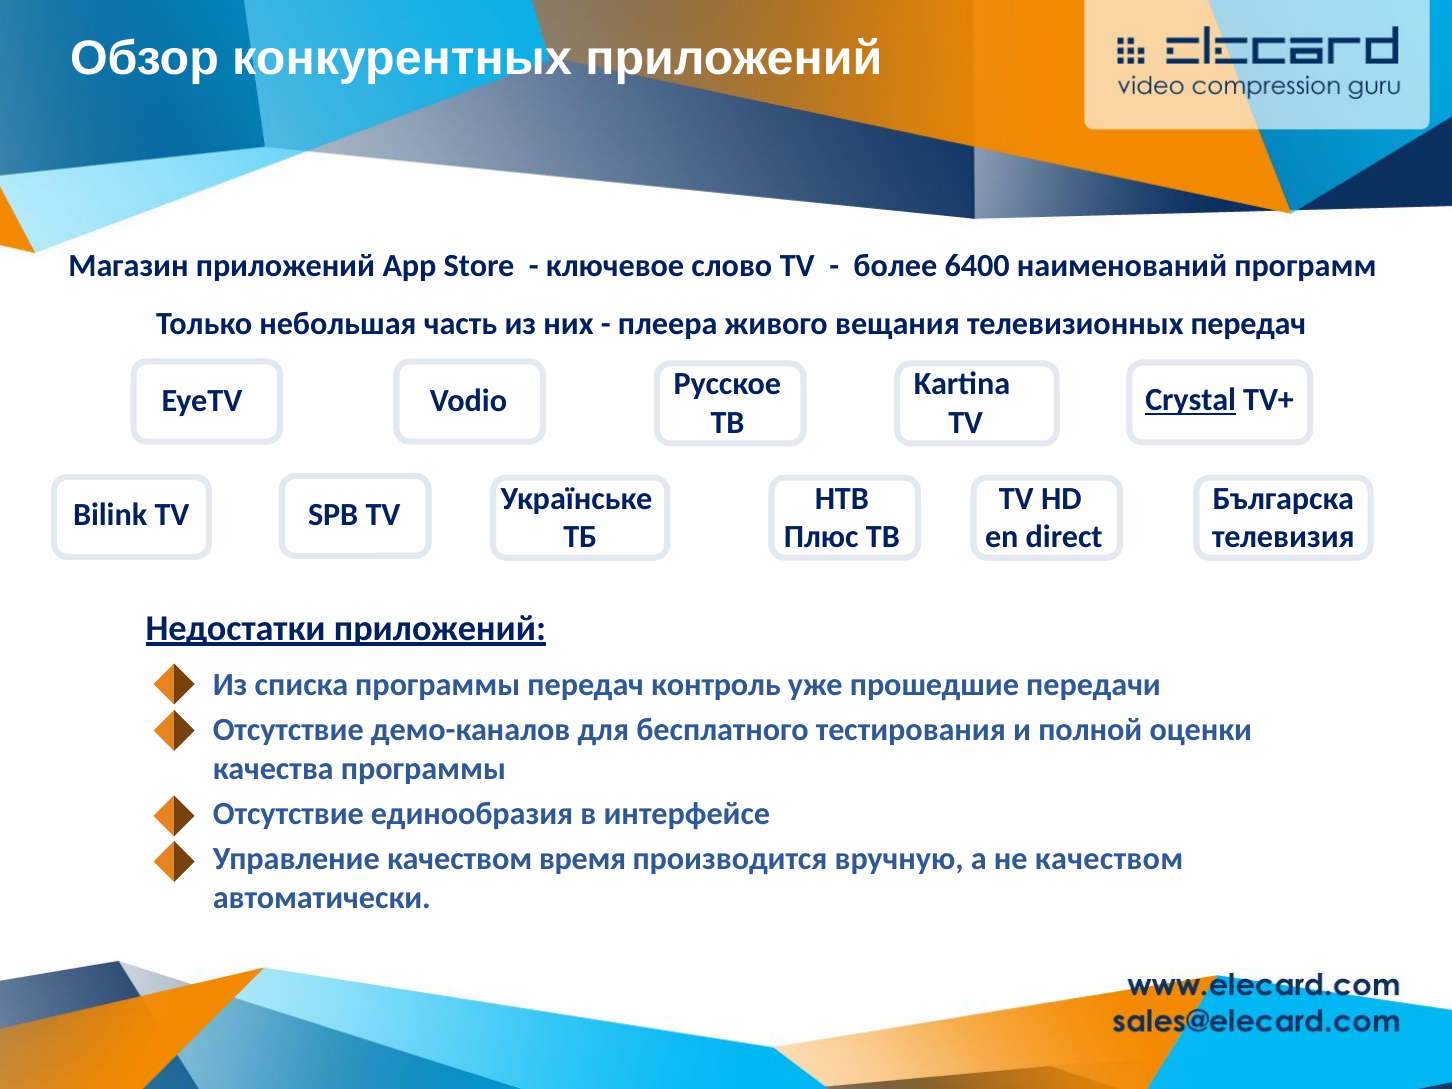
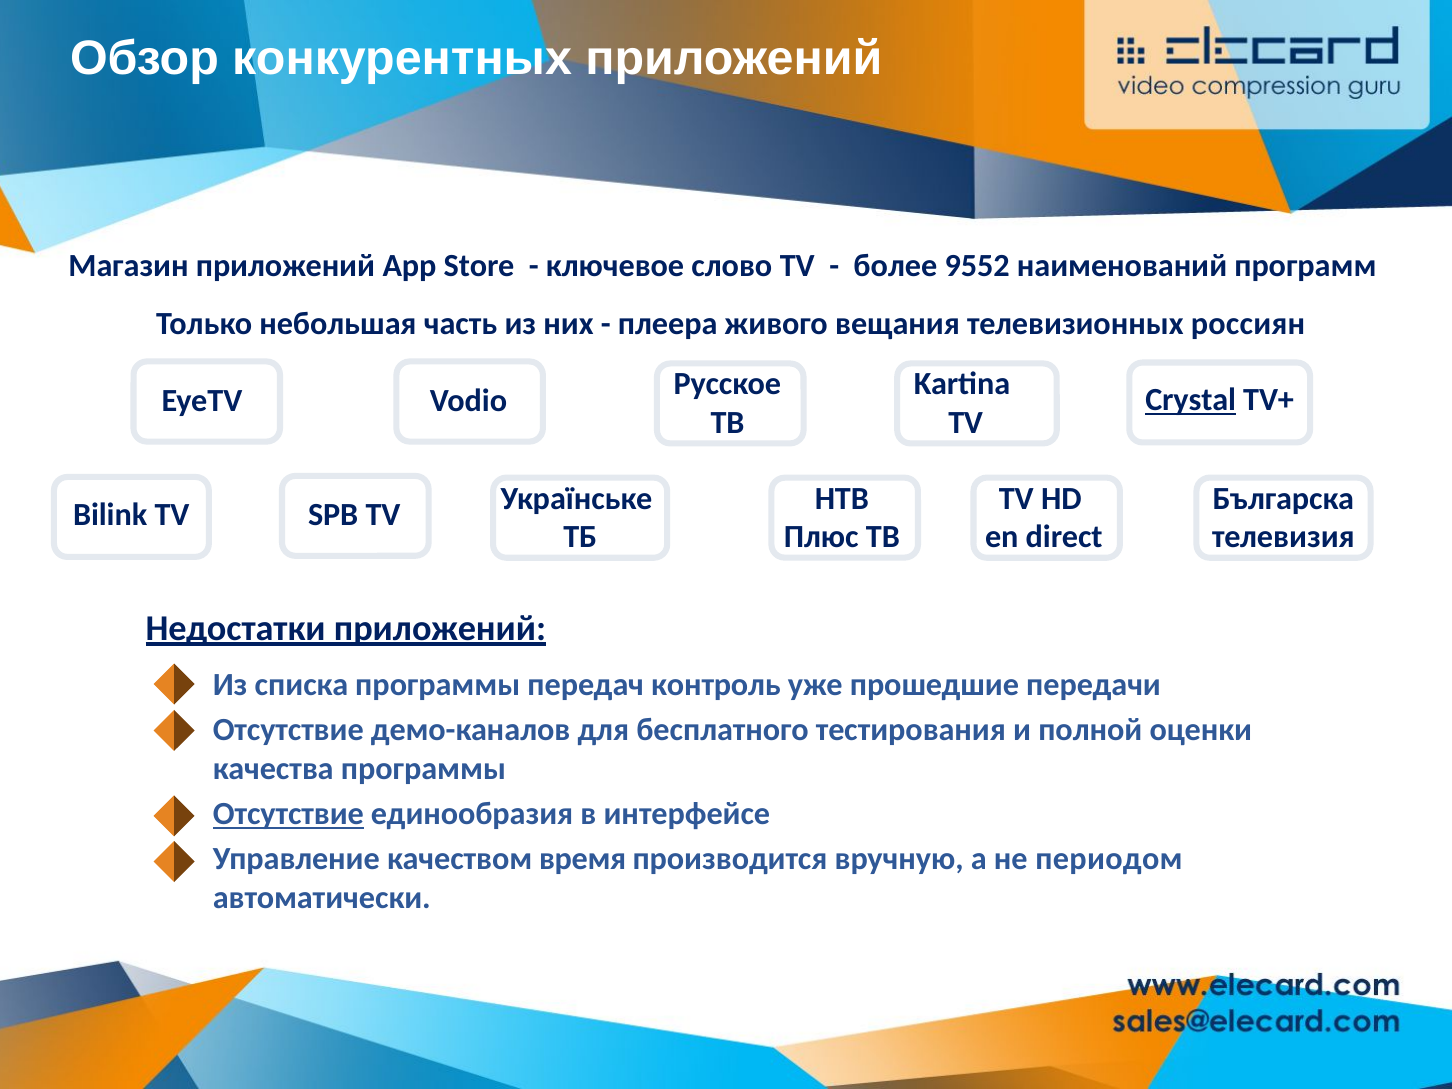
6400: 6400 -> 9552
телевизионных передач: передач -> россиян
Отсутствие at (288, 814) underline: none -> present
не качеством: качеством -> периодом
